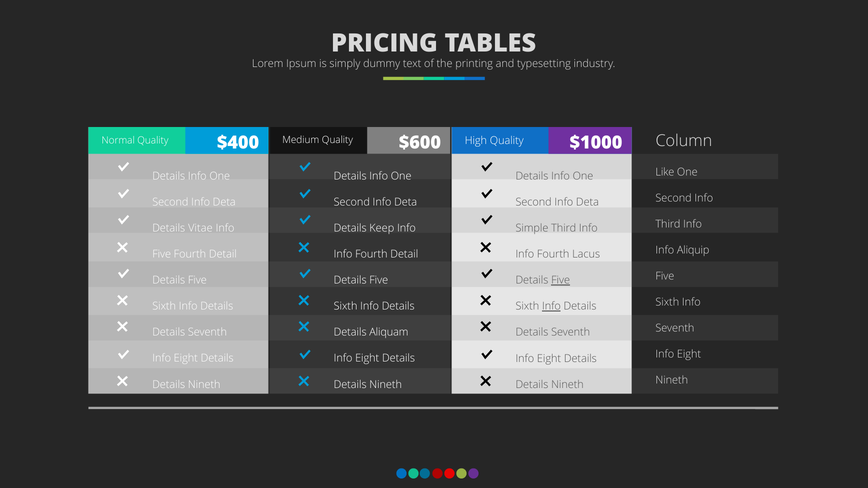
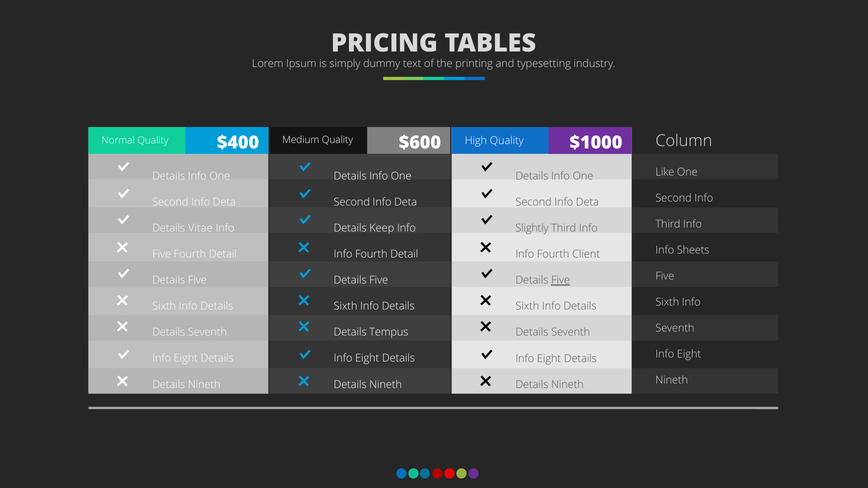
Simple: Simple -> Slightly
Aliquip: Aliquip -> Sheets
Lacus: Lacus -> Client
Info at (551, 307) underline: present -> none
Aliquam: Aliquam -> Tempus
